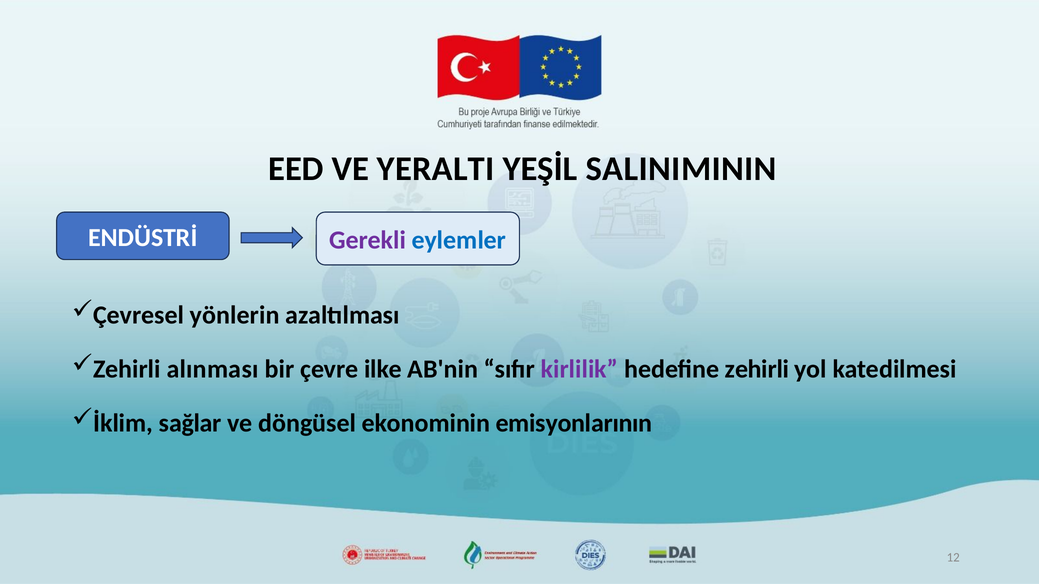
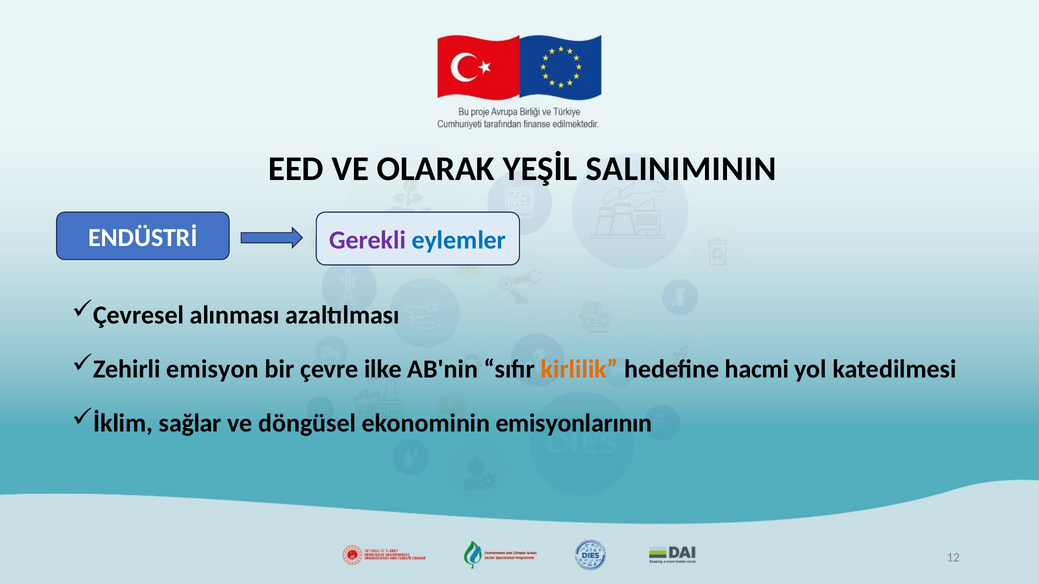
YERALTI: YERALTI -> OLARAK
yönlerin: yönlerin -> alınması
alınması: alınması -> emisyon
kirlilik colour: purple -> orange
hedefine zehirli: zehirli -> hacmi
